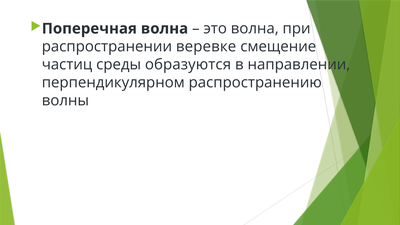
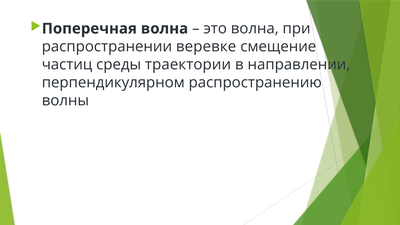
образуются: образуются -> траектории
